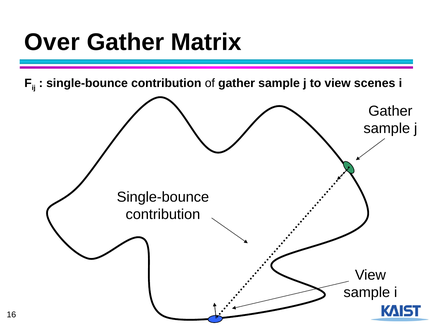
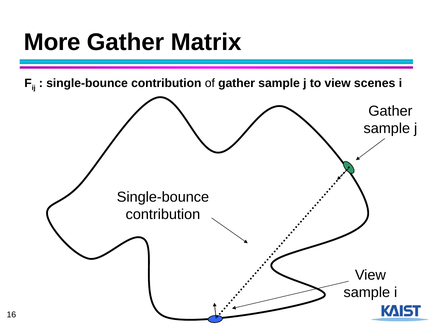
Over: Over -> More
